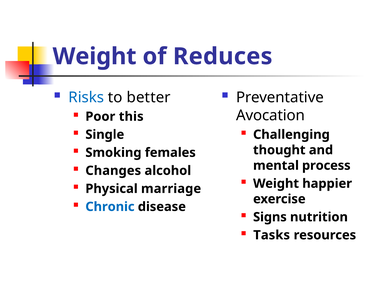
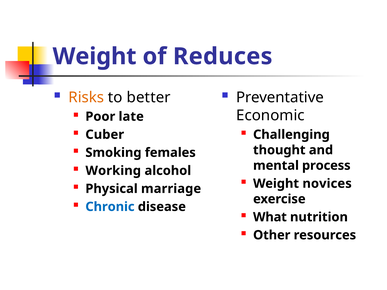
Risks colour: blue -> orange
Avocation: Avocation -> Economic
this: this -> late
Single: Single -> Cuber
Changes: Changes -> Working
happier: happier -> novices
Signs: Signs -> What
Tasks: Tasks -> Other
